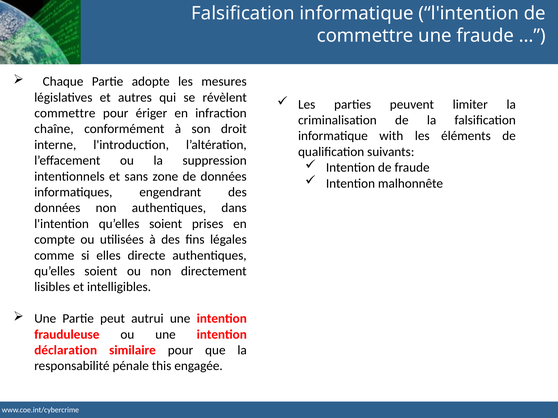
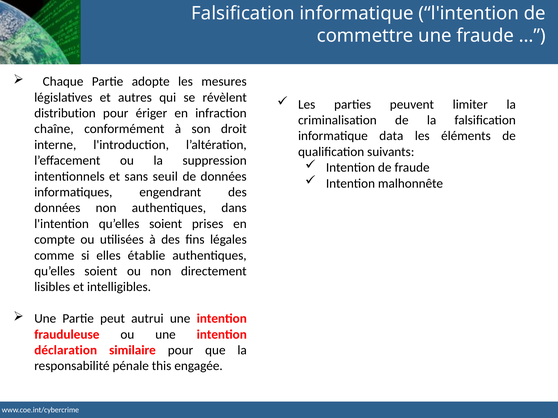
commettre at (65, 113): commettre -> distribution
with: with -> data
zone: zone -> seuil
directe: directe -> établie
